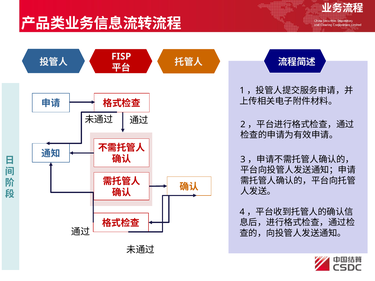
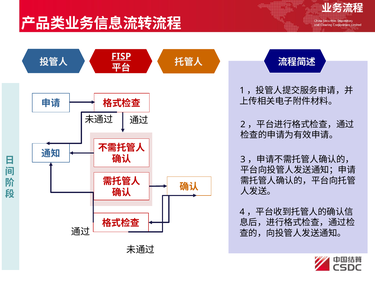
FISP underline: none -> present
